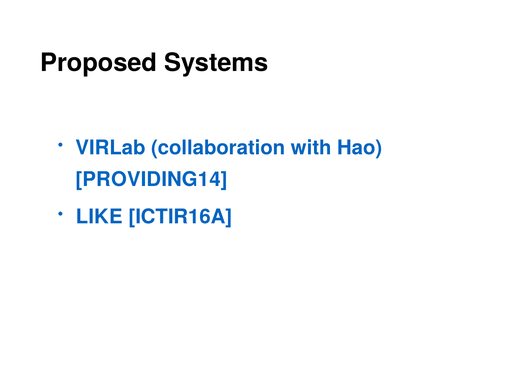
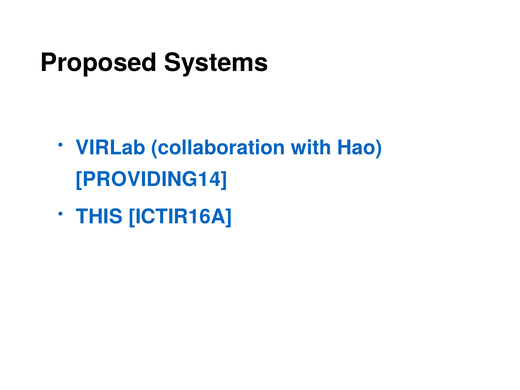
LIKE: LIKE -> THIS
